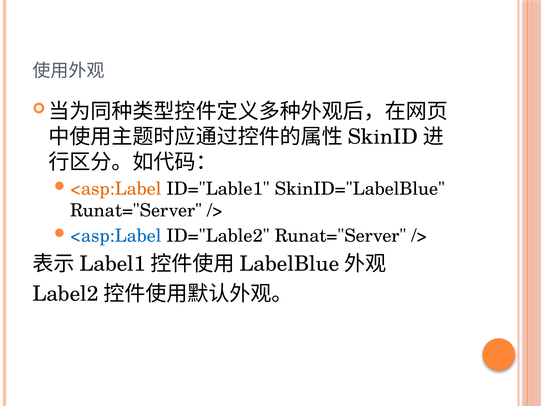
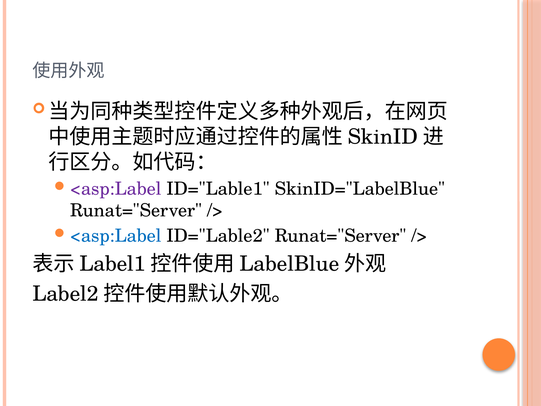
<asp:Label at (116, 189) colour: orange -> purple
